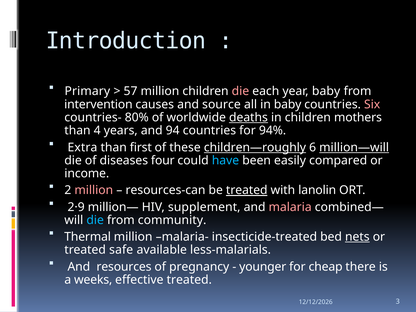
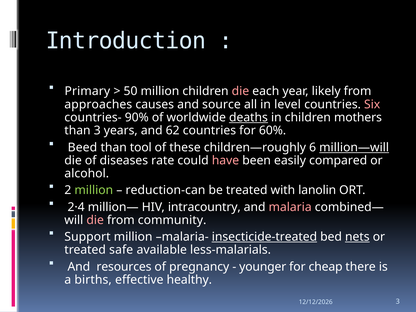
57: 57 -> 50
year baby: baby -> likely
intervention: intervention -> approaches
in baby: baby -> level
80%: 80% -> 90%
than 4: 4 -> 3
94: 94 -> 62
94%: 94% -> 60%
Extra: Extra -> Beed
first: first -> tool
children—roughly underline: present -> none
four: four -> rate
have colour: light blue -> pink
income: income -> alcohol
million at (94, 190) colour: pink -> light green
resources-can: resources-can -> reduction-can
treated at (247, 190) underline: present -> none
2·9: 2·9 -> 2·4
supplement: supplement -> intracountry
die at (95, 220) colour: light blue -> pink
Thermal: Thermal -> Support
insecticide-treated underline: none -> present
weeks: weeks -> births
effective treated: treated -> healthy
